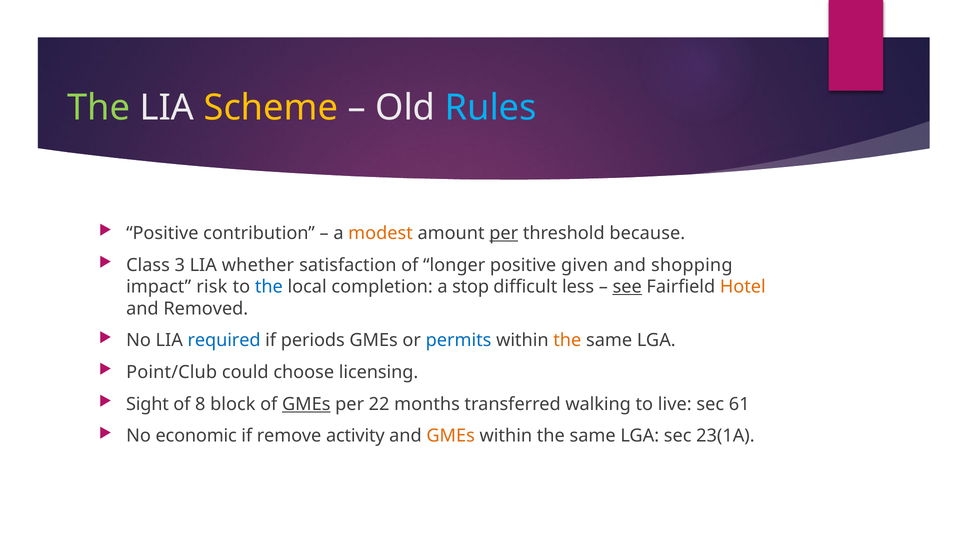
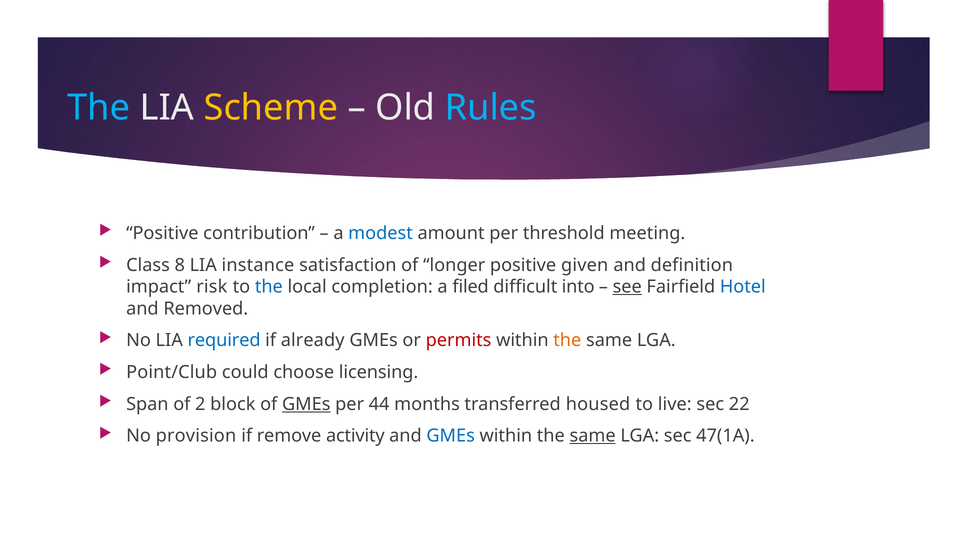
The at (99, 108) colour: light green -> light blue
modest colour: orange -> blue
per at (504, 233) underline: present -> none
because: because -> meeting
3: 3 -> 8
whether: whether -> instance
shopping: shopping -> definition
stop: stop -> filed
less: less -> into
Hotel colour: orange -> blue
periods: periods -> already
permits colour: blue -> red
Sight: Sight -> Span
8: 8 -> 2
22: 22 -> 44
walking: walking -> housed
61: 61 -> 22
economic: economic -> provision
GMEs at (451, 436) colour: orange -> blue
same at (593, 436) underline: none -> present
23(1A: 23(1A -> 47(1A
